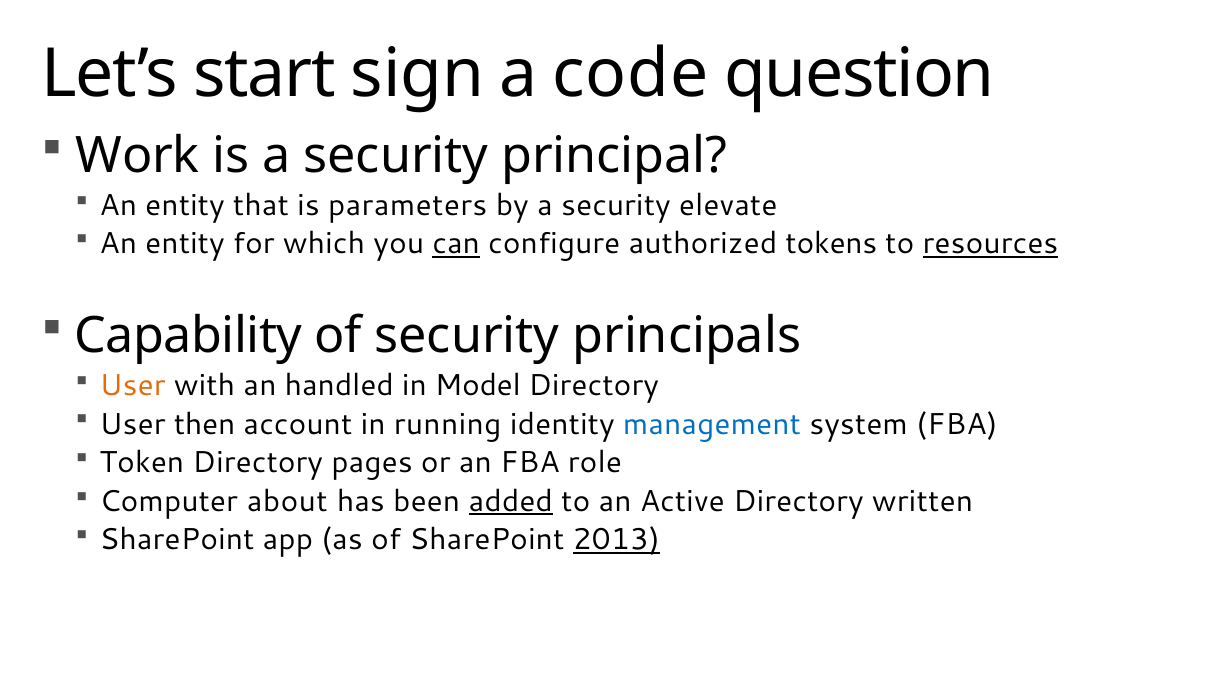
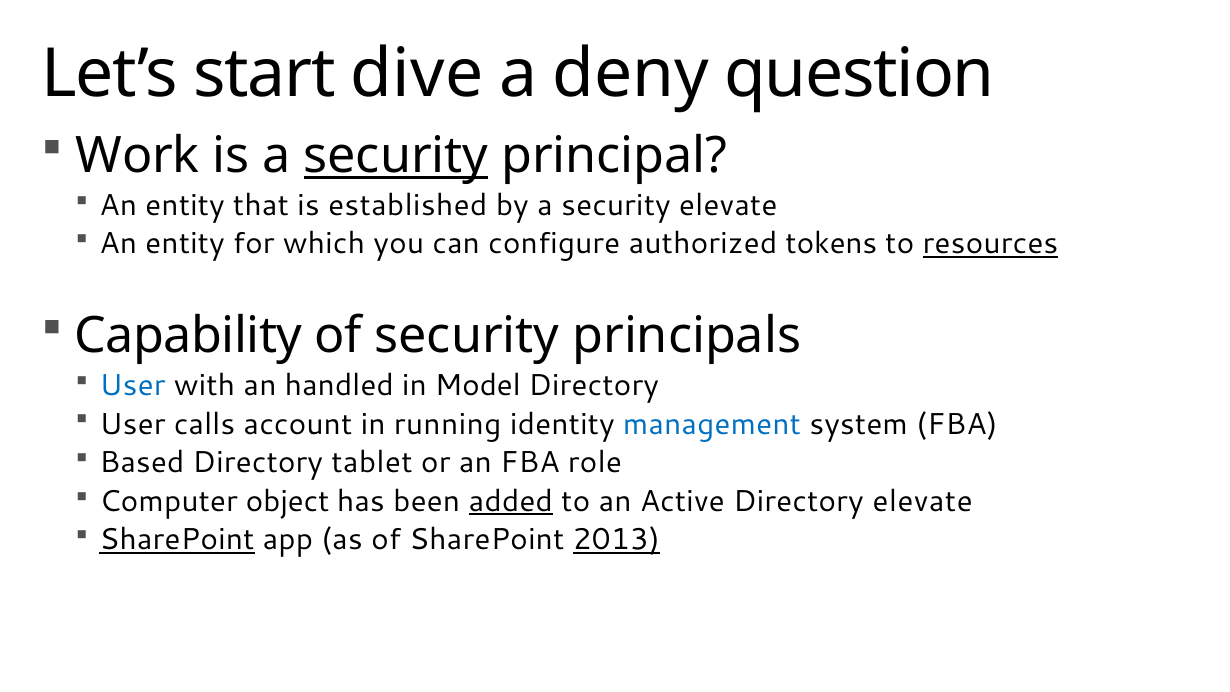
sign: sign -> dive
code: code -> deny
security at (396, 156) underline: none -> present
parameters: parameters -> established
can underline: present -> none
User at (133, 385) colour: orange -> blue
then: then -> calls
Token: Token -> Based
pages: pages -> tablet
about: about -> object
Directory written: written -> elevate
SharePoint at (177, 540) underline: none -> present
